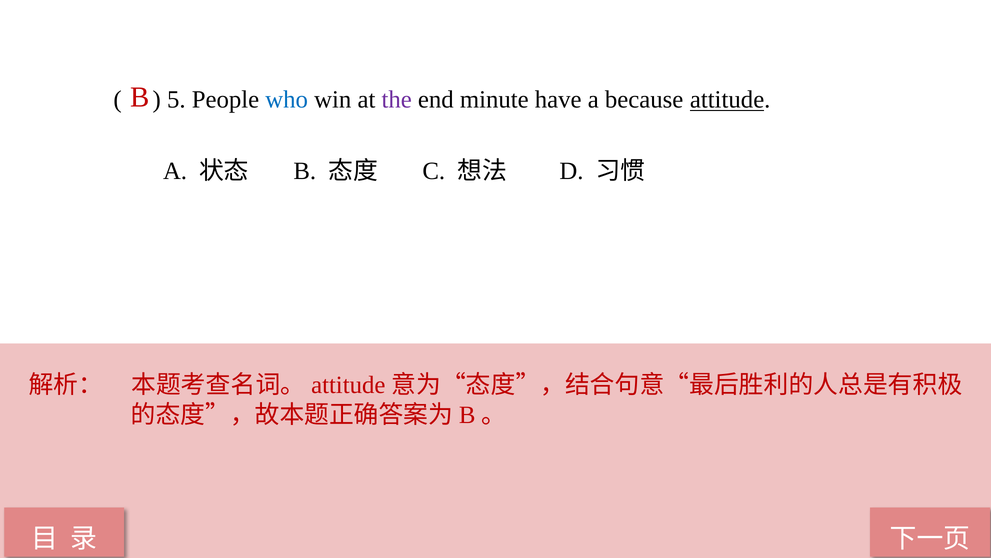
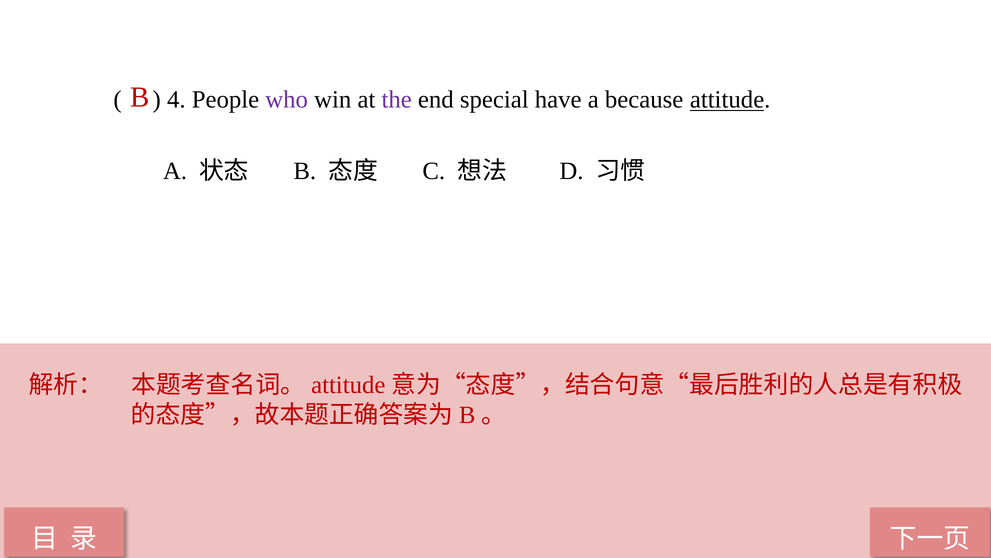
5: 5 -> 4
who colour: blue -> purple
minute: minute -> special
